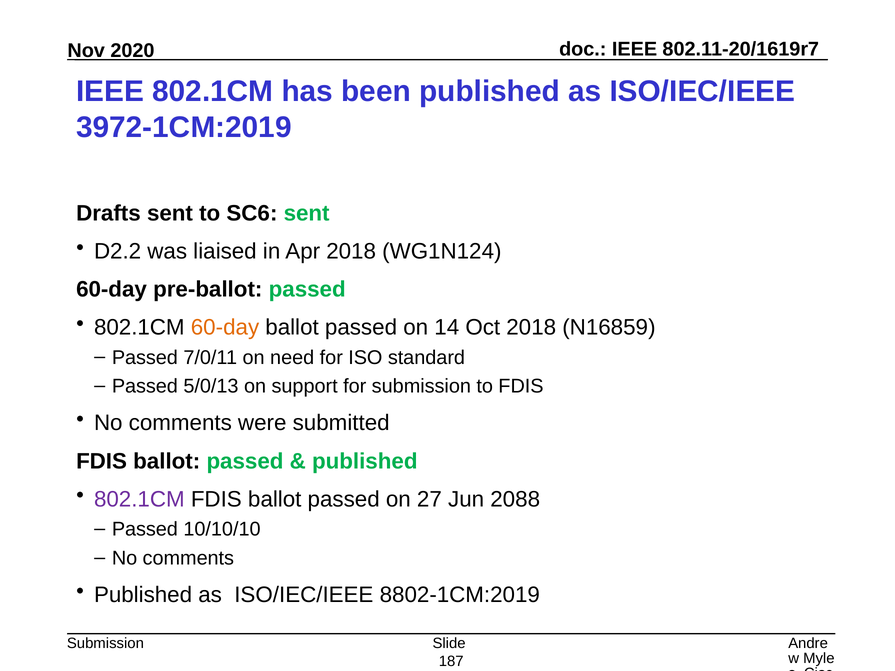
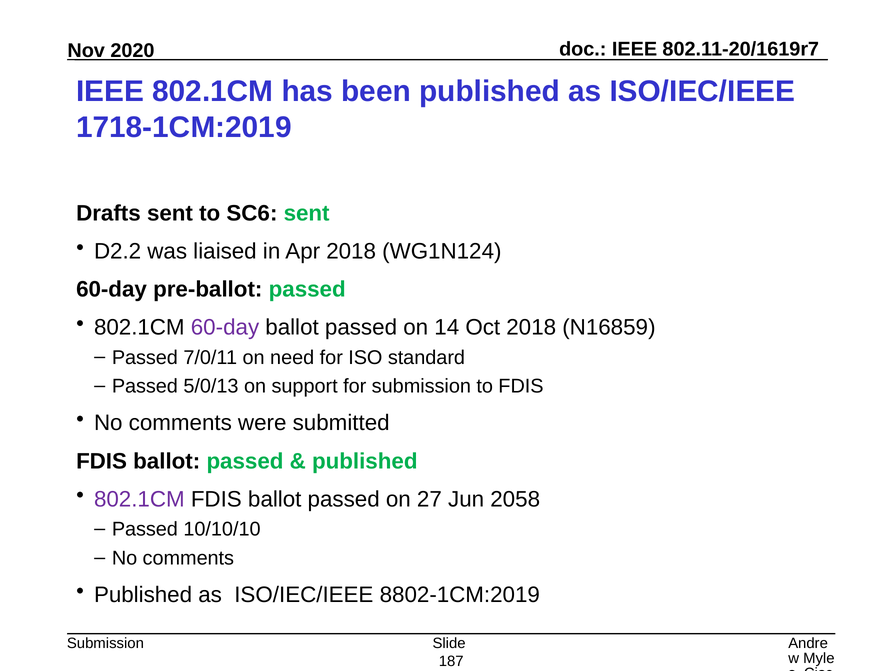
3972-1CM:2019: 3972-1CM:2019 -> 1718-1CM:2019
60-day at (225, 328) colour: orange -> purple
2088: 2088 -> 2058
